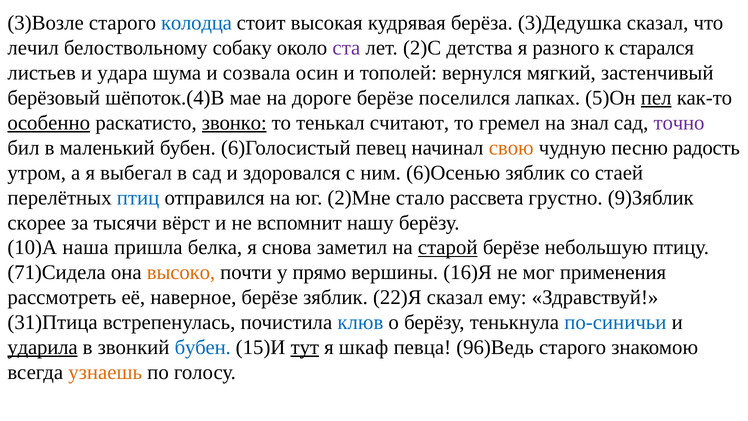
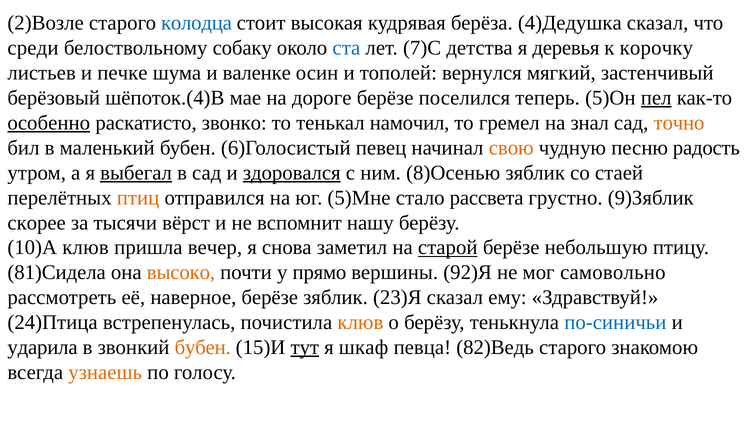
3)Возле: 3)Возле -> 2)Возле
3)Дедушка: 3)Дедушка -> 4)Дедушка
лечил: лечил -> среди
ста colour: purple -> blue
2)С: 2)С -> 7)С
разного: разного -> деревья
старался: старался -> корочку
удара: удара -> печке
созвала: созвала -> валенке
лапках: лапках -> теперь
звонко underline: present -> none
считают: считают -> намочил
точно colour: purple -> orange
выбегал underline: none -> present
здоровался underline: none -> present
6)Осенью: 6)Осенью -> 8)Осенью
птиц colour: blue -> orange
2)Мне: 2)Мне -> 5)Мне
10)А наша: наша -> клюв
белка: белка -> вечер
71)Сидела: 71)Сидела -> 81)Сидела
16)Я: 16)Я -> 92)Я
применения: применения -> самовольно
22)Я: 22)Я -> 23)Я
31)Птица: 31)Птица -> 24)Птица
клюв at (360, 322) colour: blue -> orange
ударила underline: present -> none
бубен at (203, 347) colour: blue -> orange
96)Ведь: 96)Ведь -> 82)Ведь
